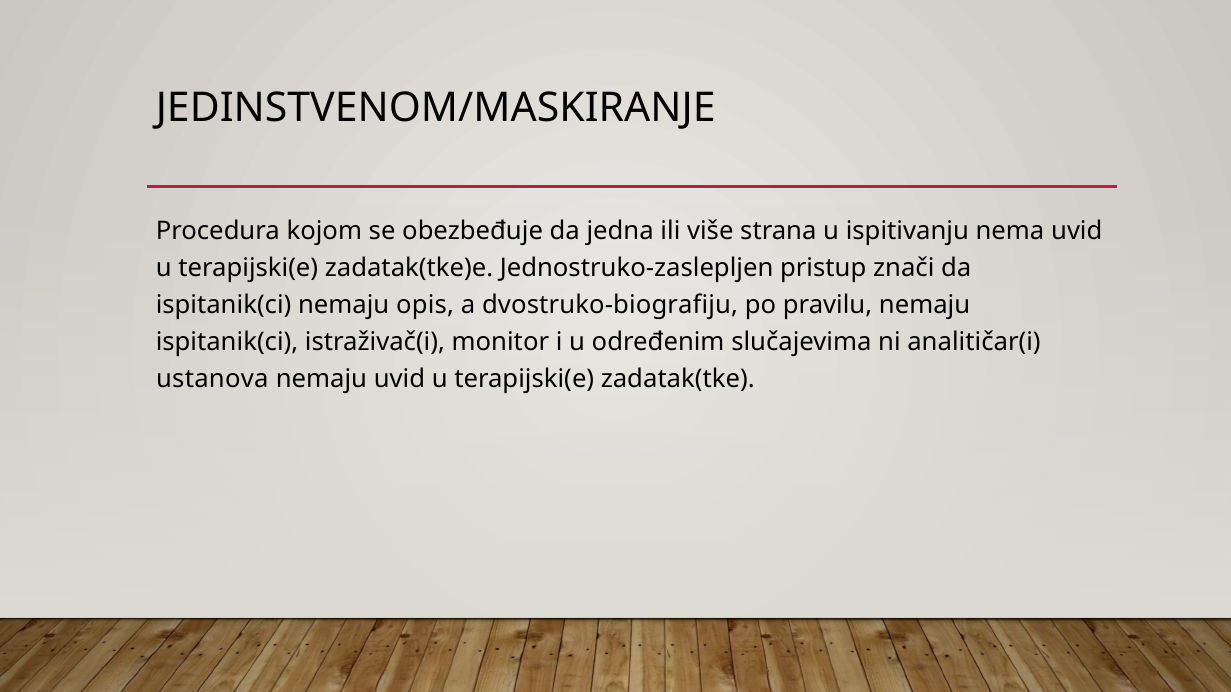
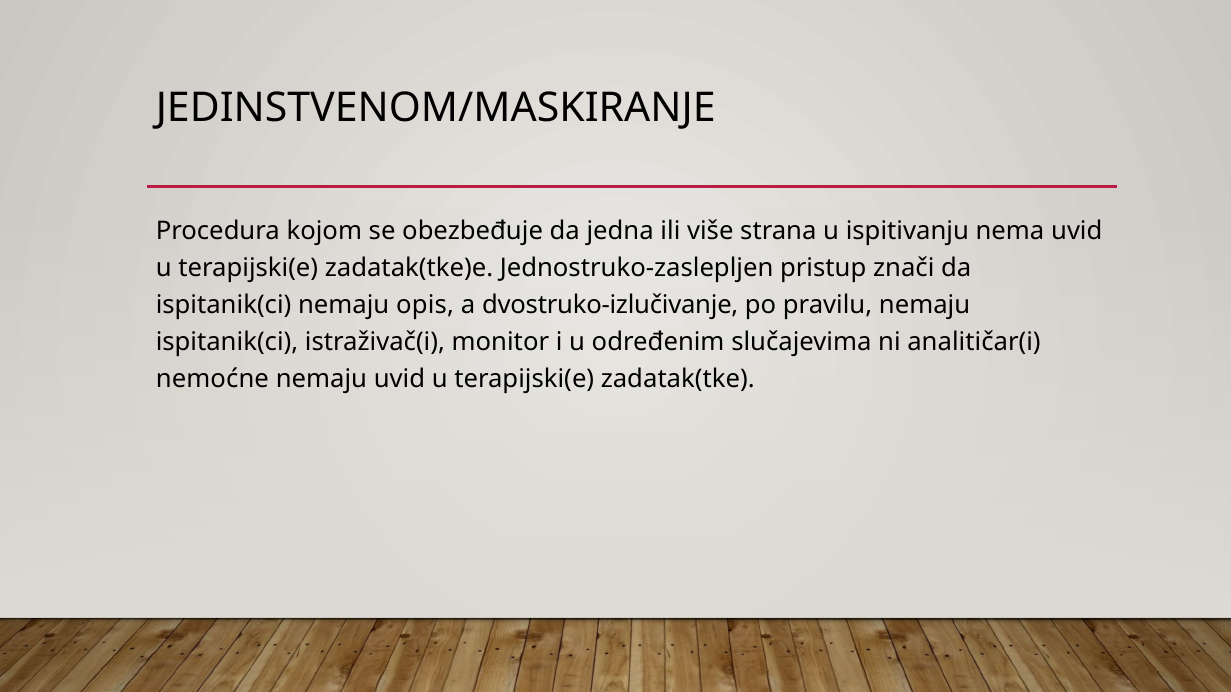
dvostruko-biografiju: dvostruko-biografiju -> dvostruko-izlučivanje
ustanova: ustanova -> nemoćne
